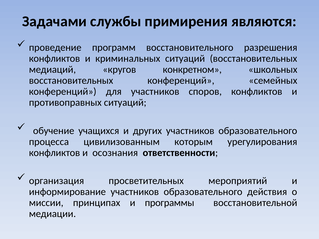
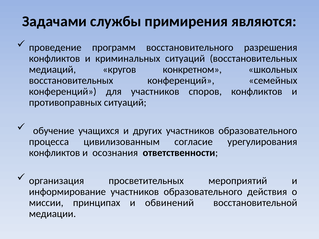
которым: которым -> согласие
программы: программы -> обвинений
